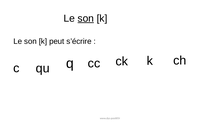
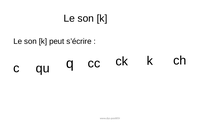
son at (86, 18) underline: present -> none
